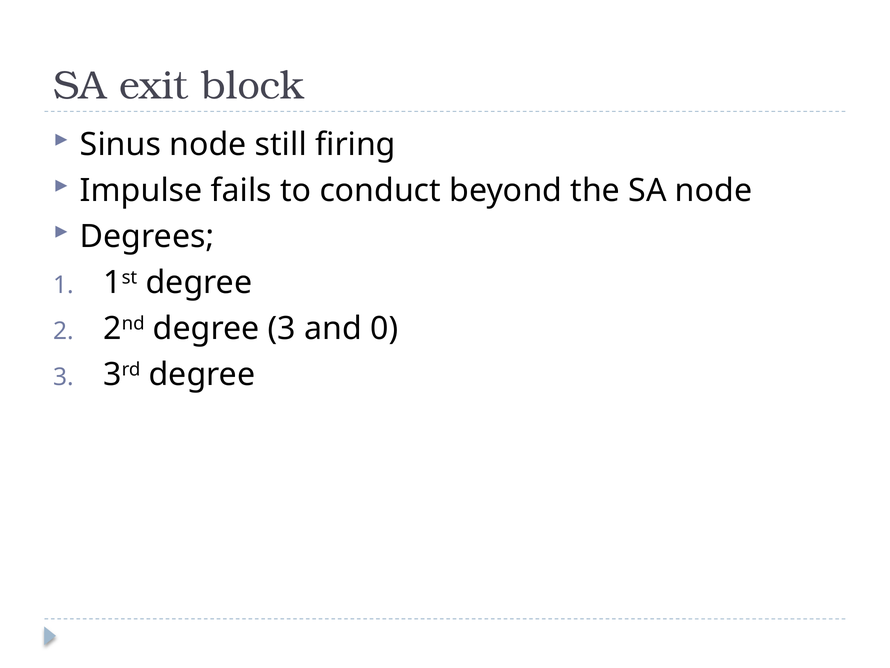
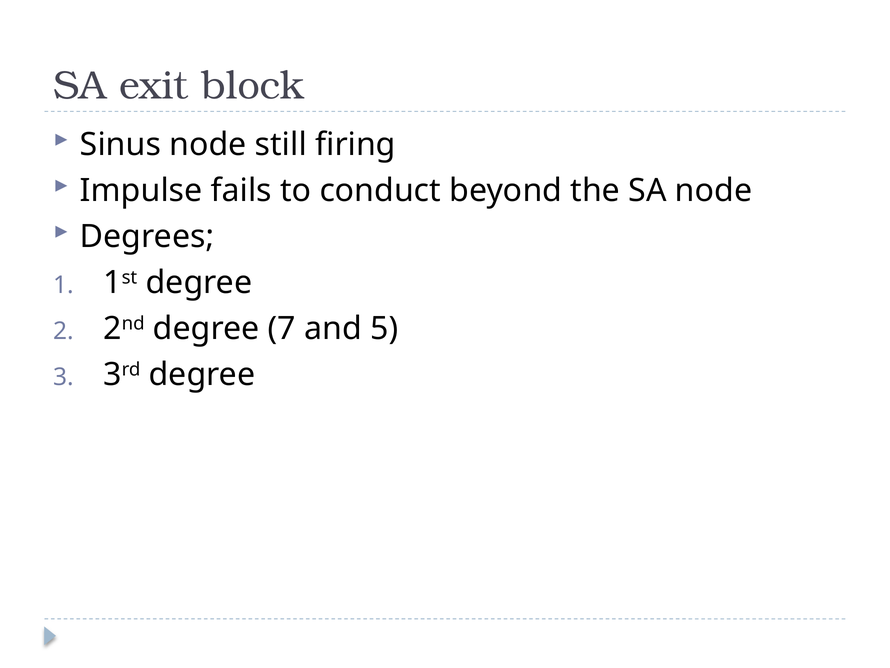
degree 3: 3 -> 7
0: 0 -> 5
